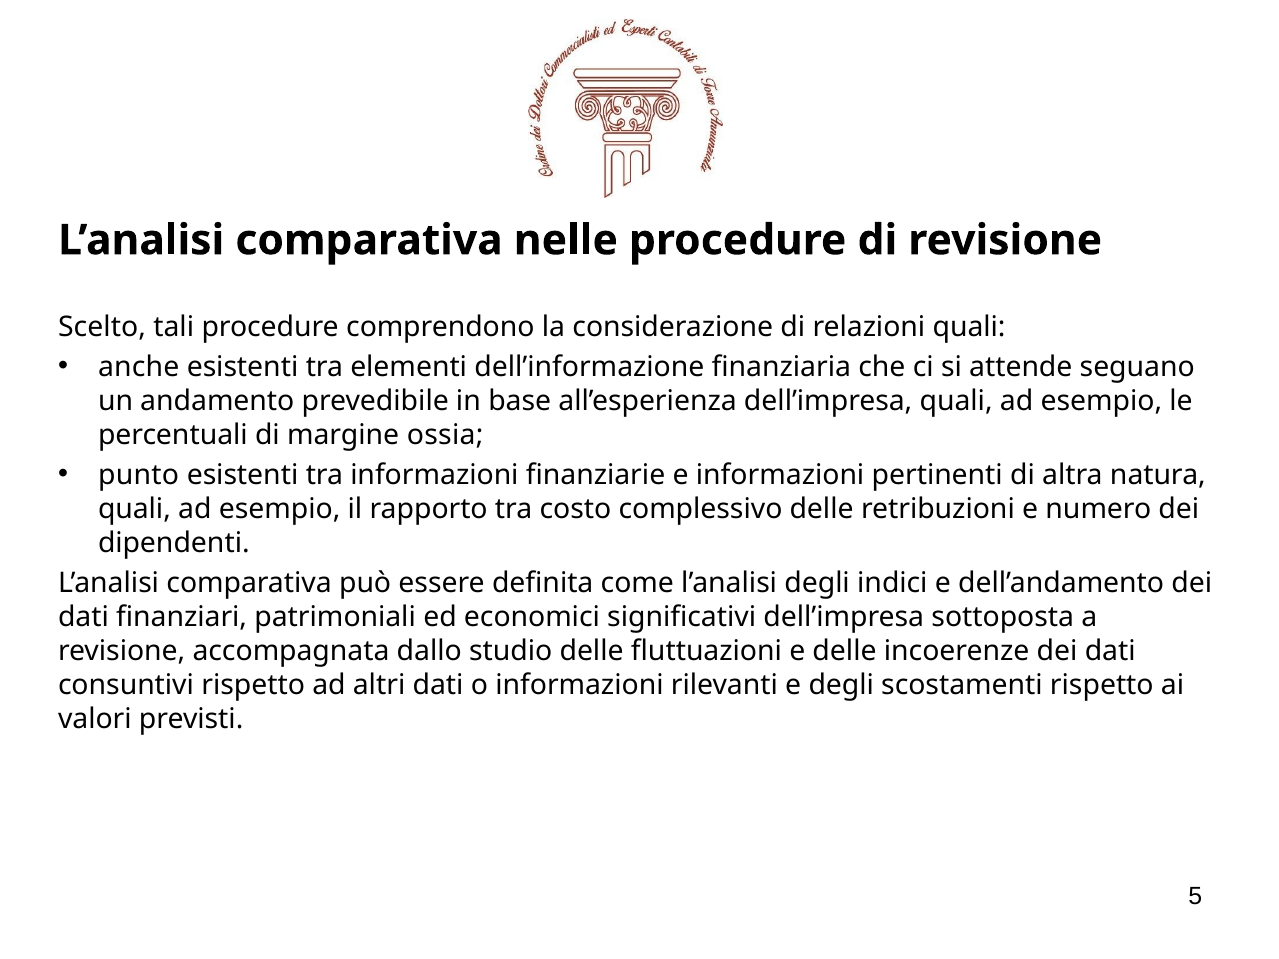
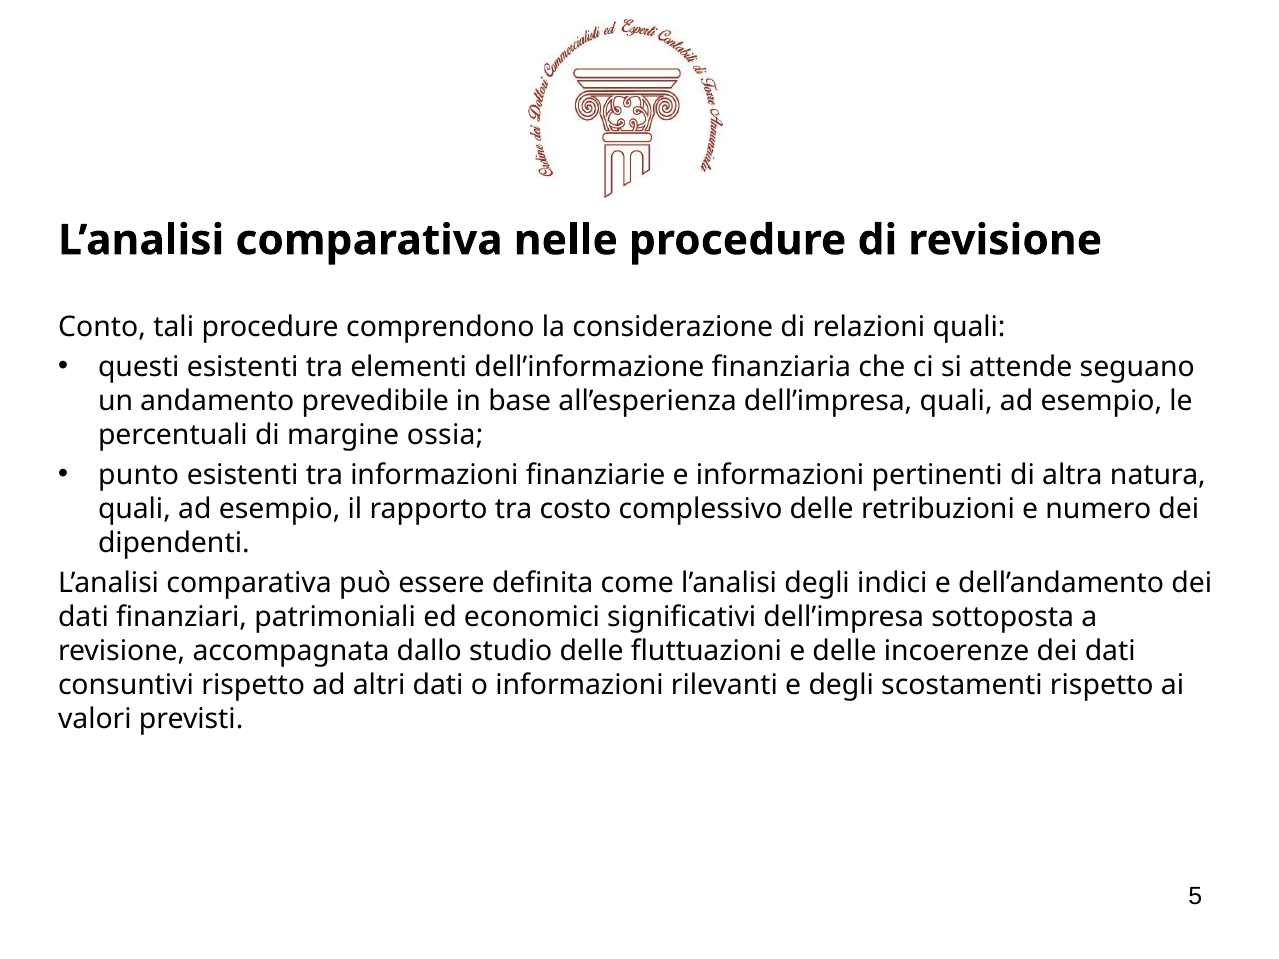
Scelto: Scelto -> Conto
anche: anche -> questi
